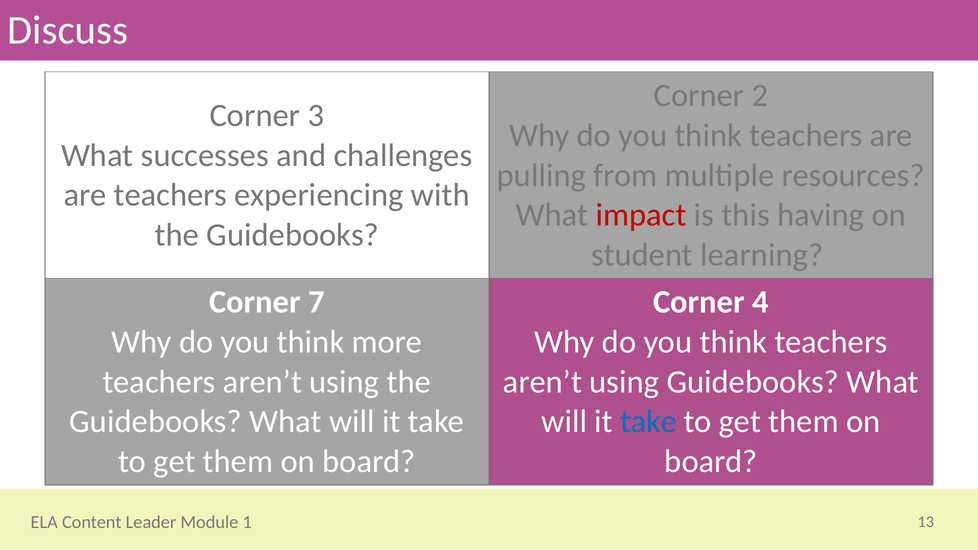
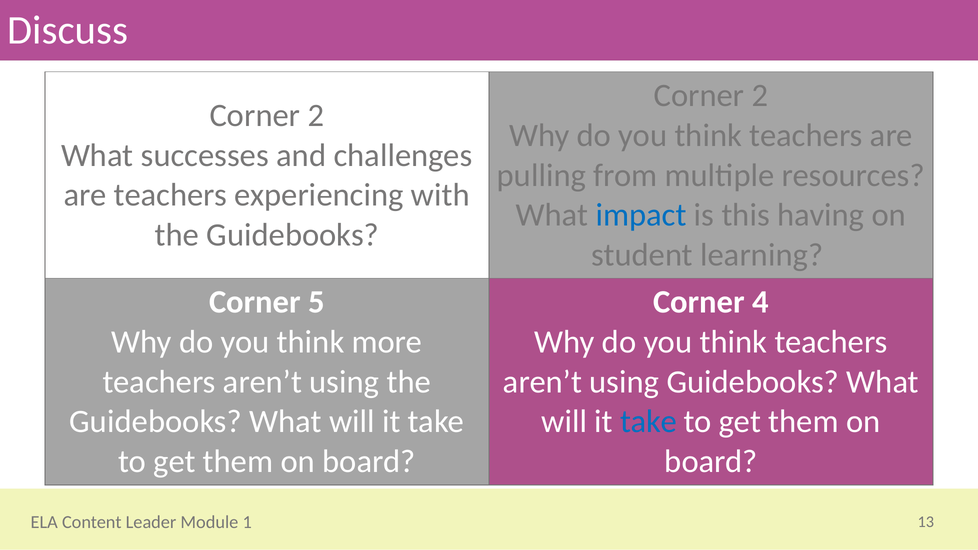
3 at (316, 116): 3 -> 2
impact colour: red -> blue
7: 7 -> 5
